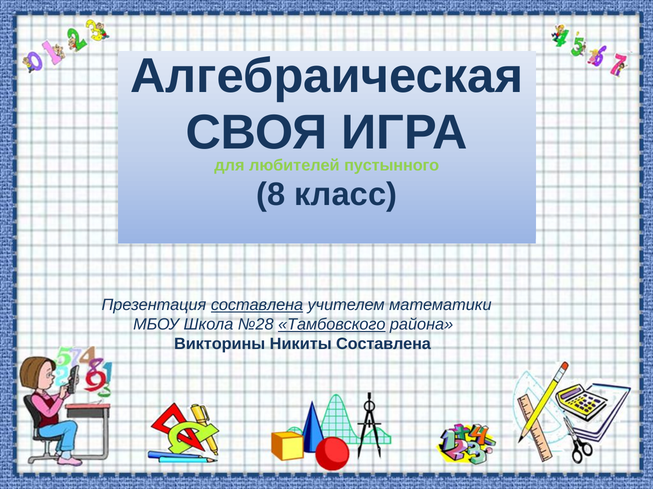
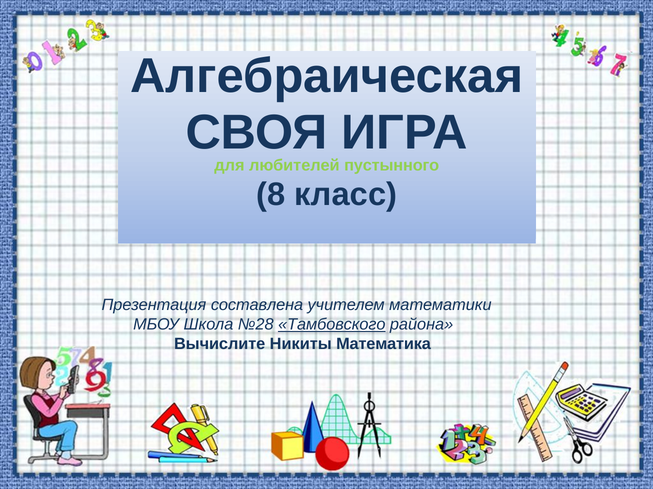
составлена at (257, 305) underline: present -> none
Викторины: Викторины -> Вычислите
Никиты Составлена: Составлена -> Математика
